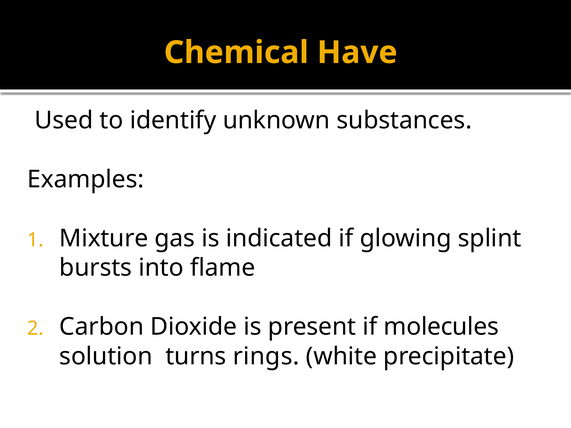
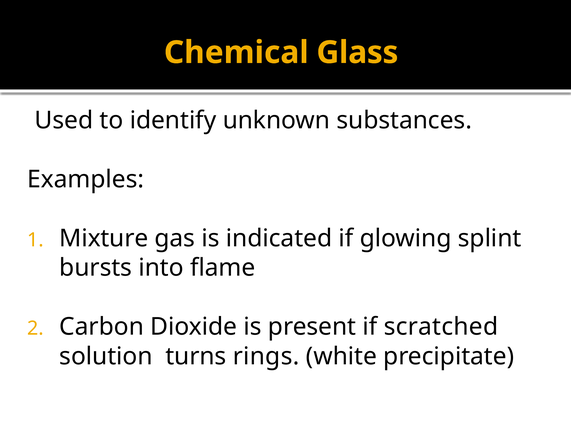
Have: Have -> Glass
molecules: molecules -> scratched
